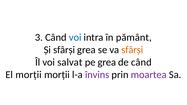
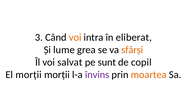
voi at (75, 37) colour: blue -> orange
pământ: pământ -> eliberat
Și sfârși: sfârși -> lume
pe grea: grea -> sunt
de când: când -> copil
moartea colour: purple -> orange
